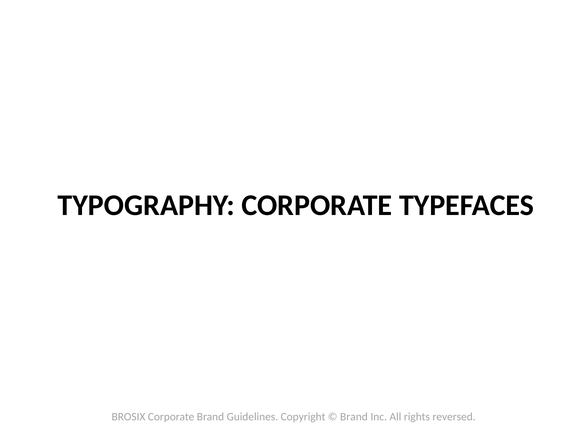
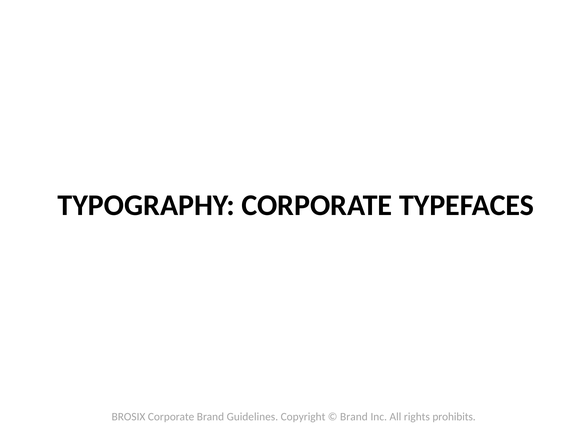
reversed: reversed -> prohibits
